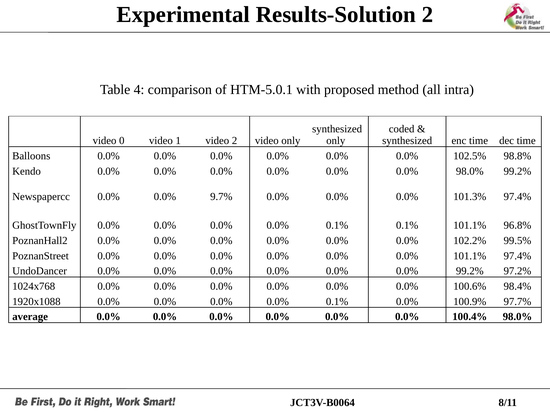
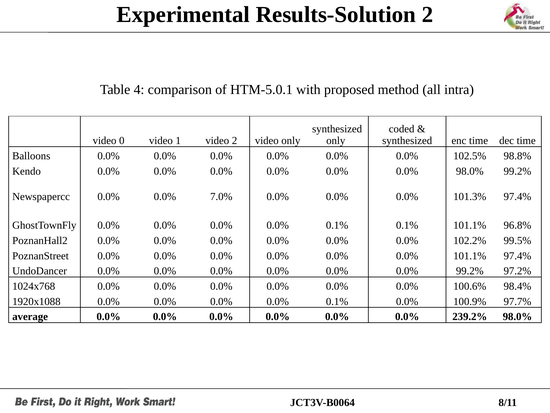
9.7%: 9.7% -> 7.0%
100.4%: 100.4% -> 239.2%
